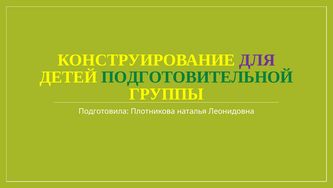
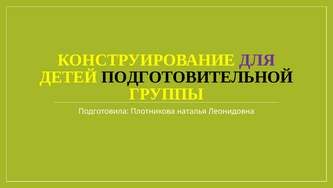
ПОДГОТОВИТЕЛЬНОЙ colour: green -> black
